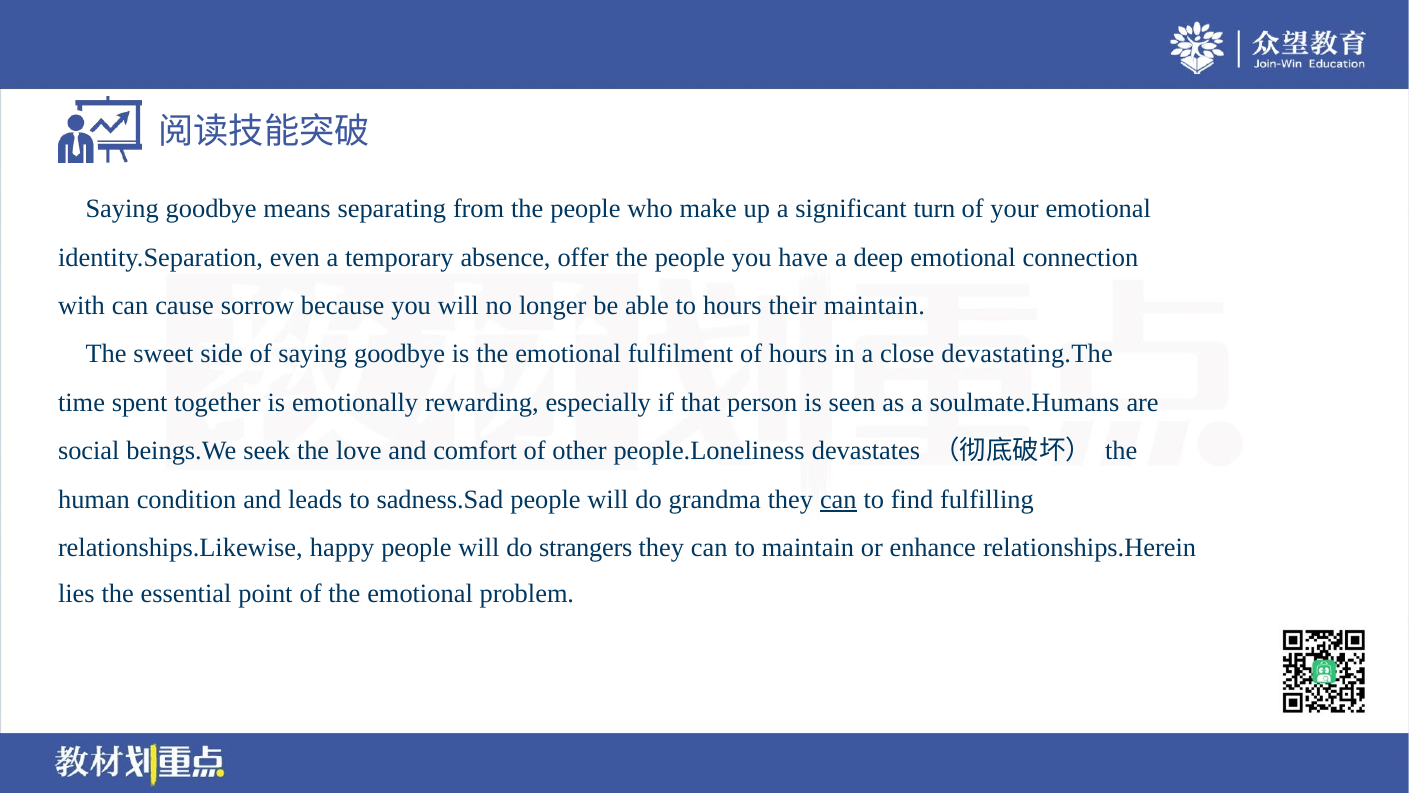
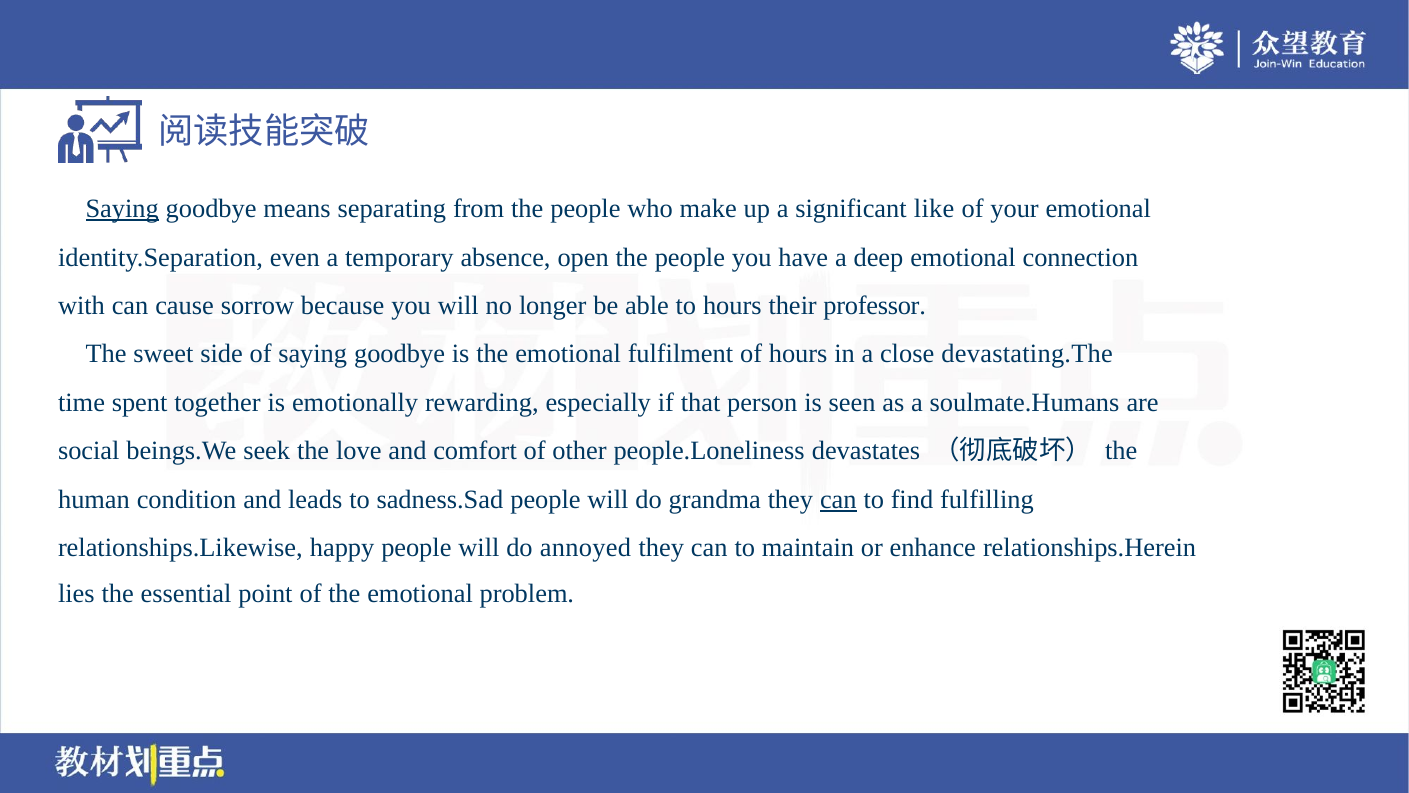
Saying at (122, 209) underline: none -> present
turn: turn -> like
offer: offer -> open
their maintain: maintain -> professor
strangers: strangers -> annoyed
